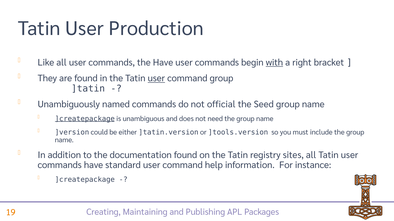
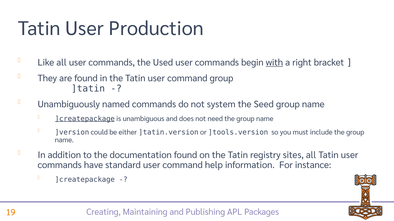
the Have: Have -> Used
user at (156, 79) underline: present -> none
official: official -> system
